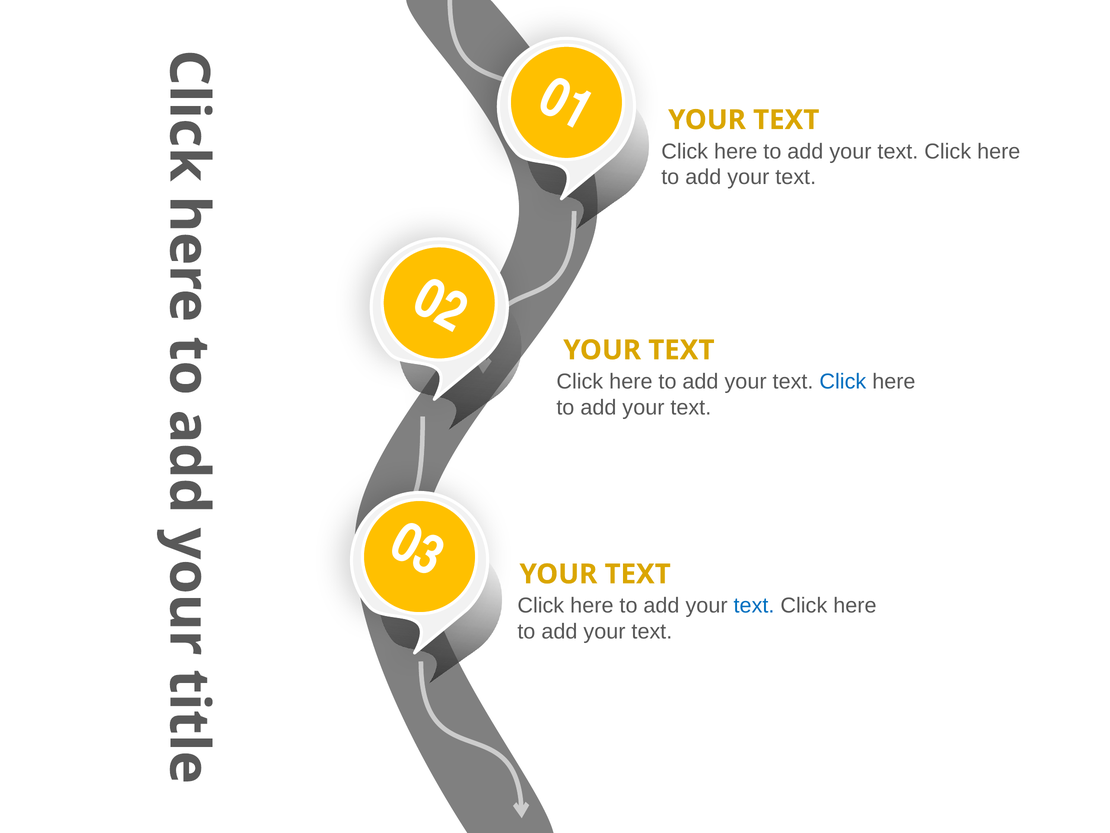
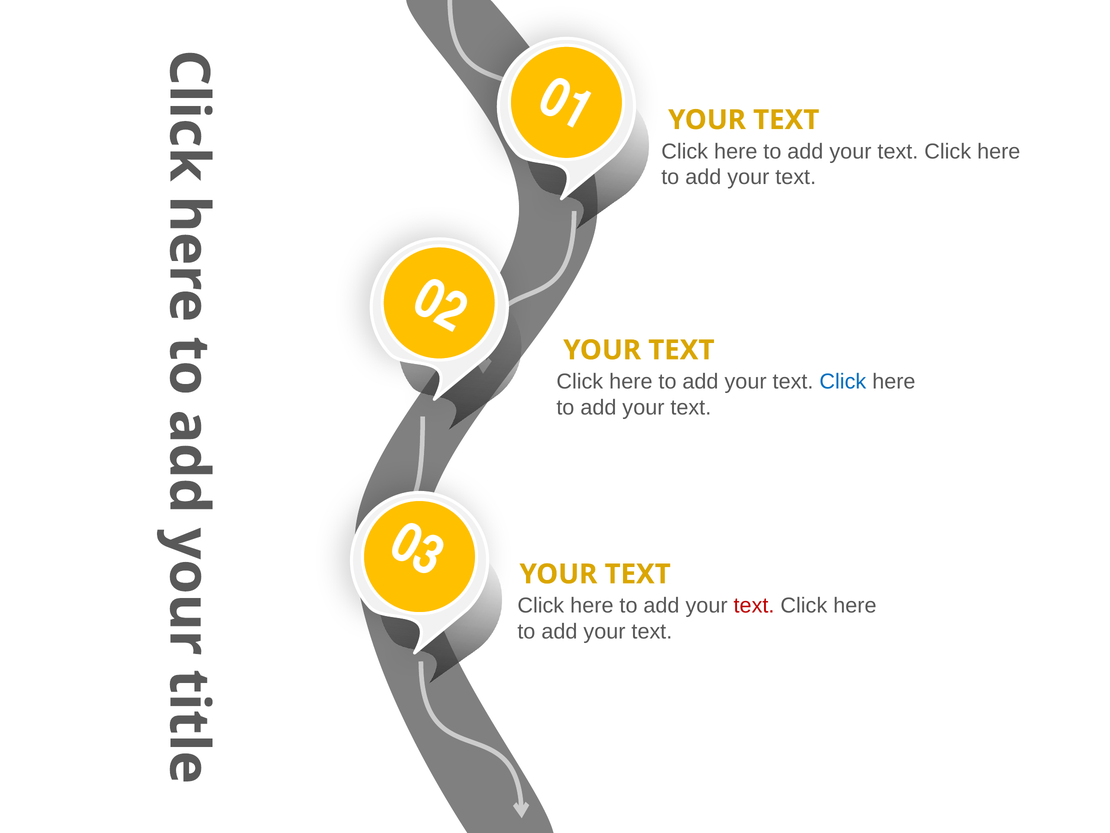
text at (754, 605) colour: blue -> red
